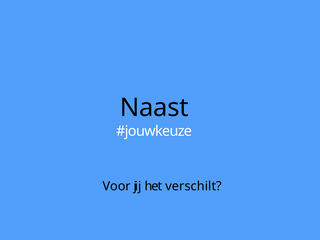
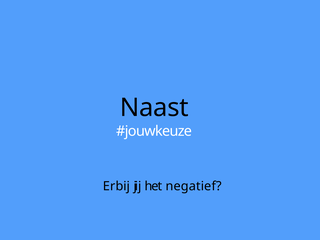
Voor: Voor -> Erbĳ
verschilt: verschilt -> negatief
